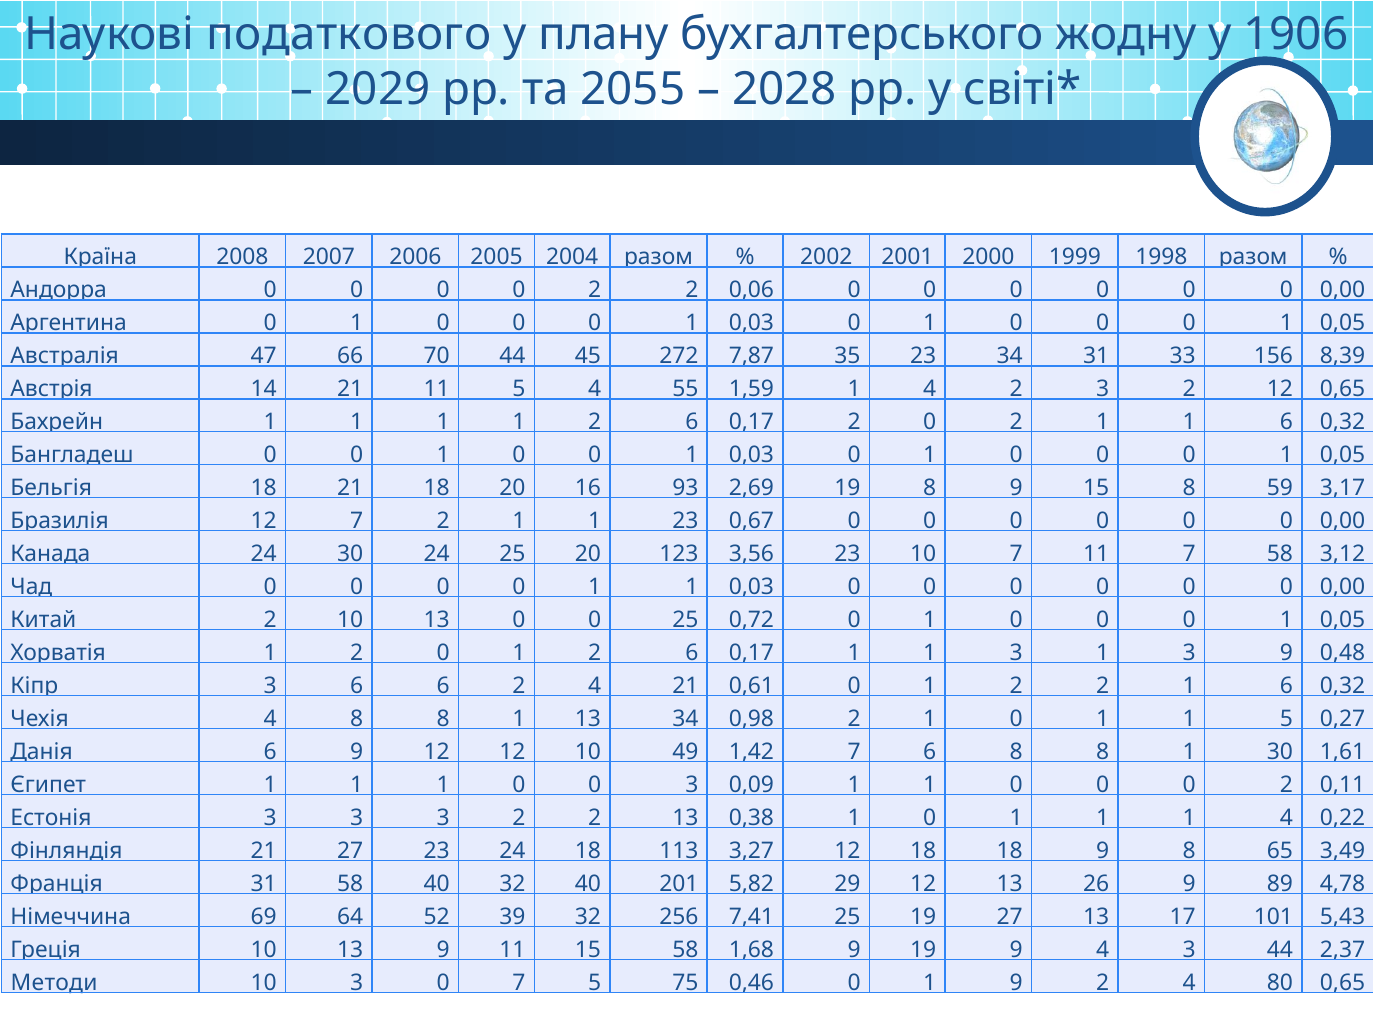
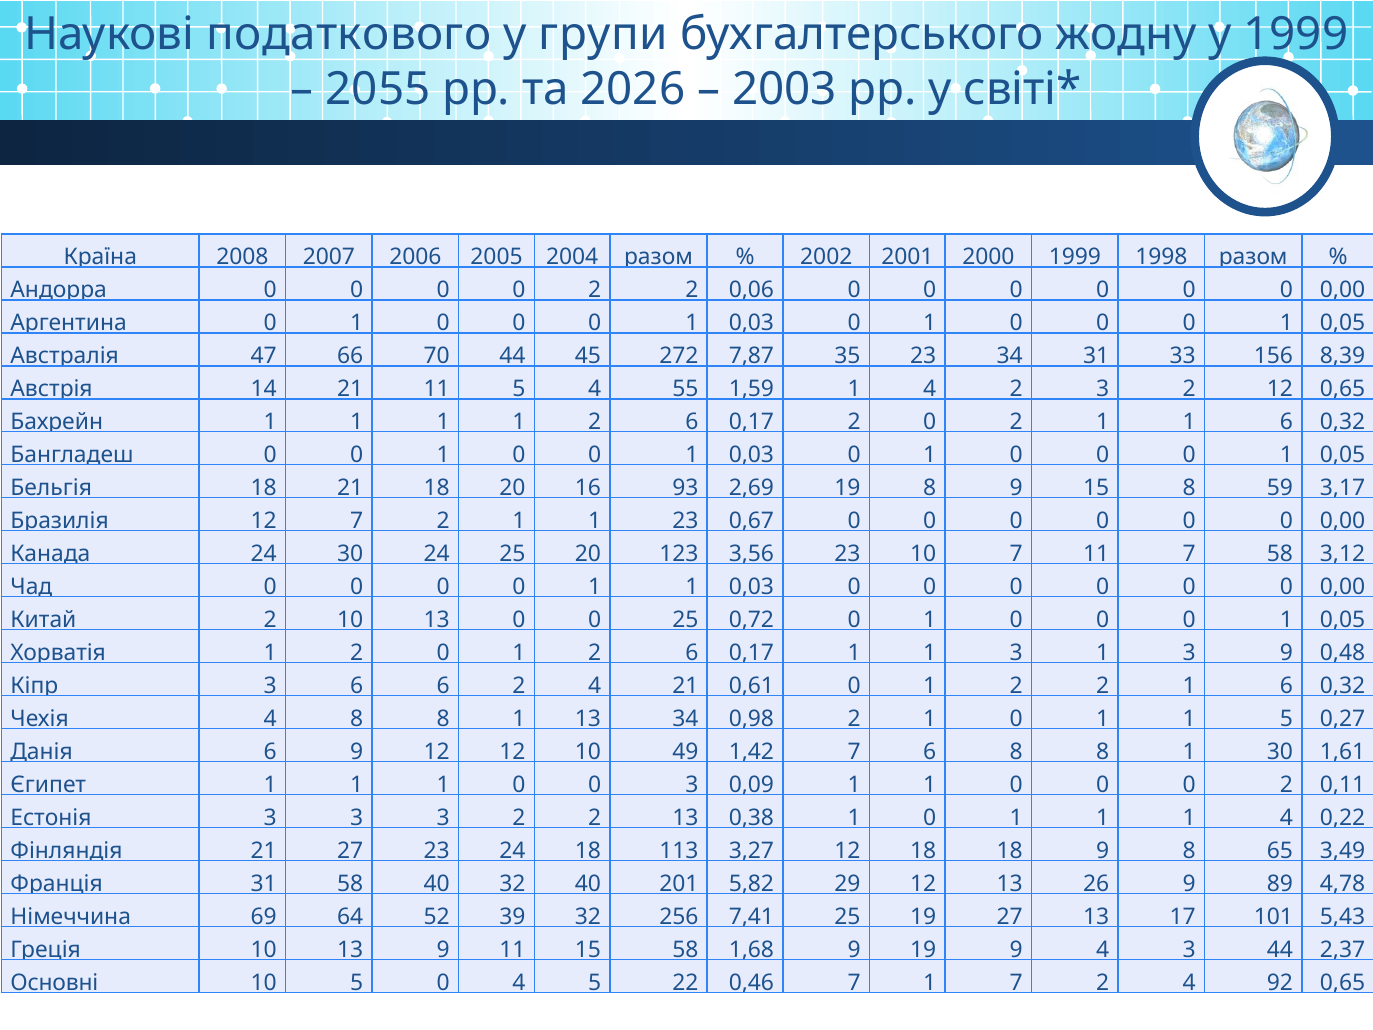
плану: плану -> групи
у 1906: 1906 -> 1999
2029: 2029 -> 2055
2055: 2055 -> 2026
2028: 2028 -> 2003
Методи: Методи -> Основні
10 3: 3 -> 5
0 7: 7 -> 4
75: 75 -> 22
0,46 0: 0 -> 7
1 9: 9 -> 7
80: 80 -> 92
